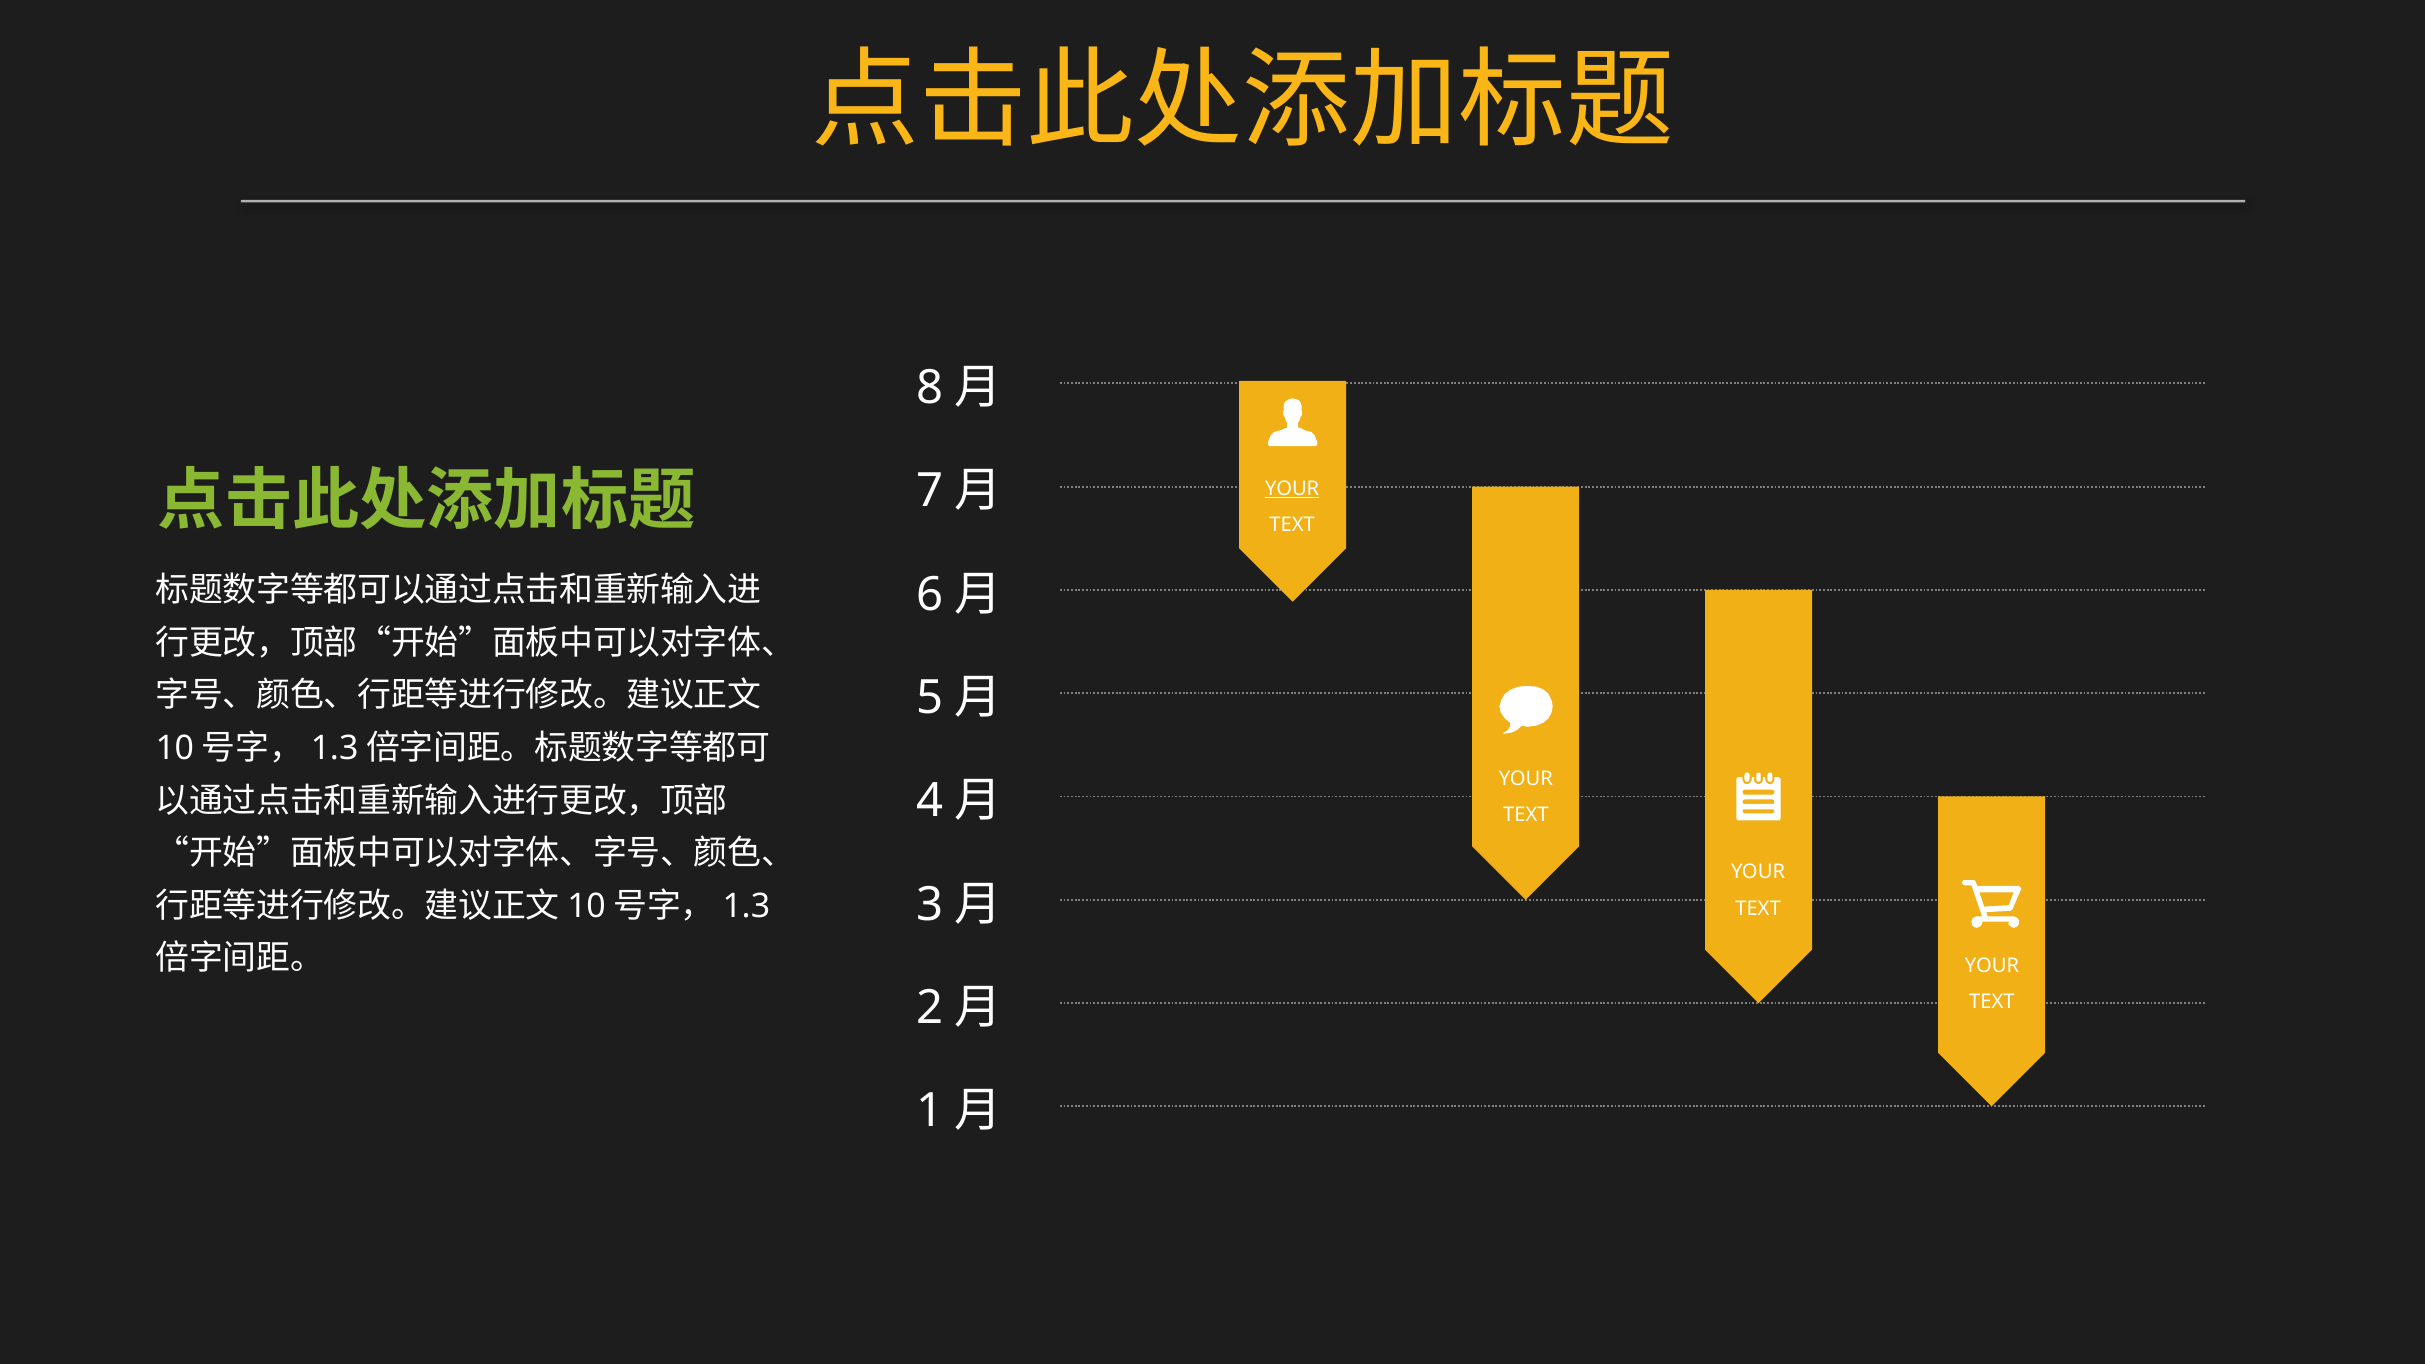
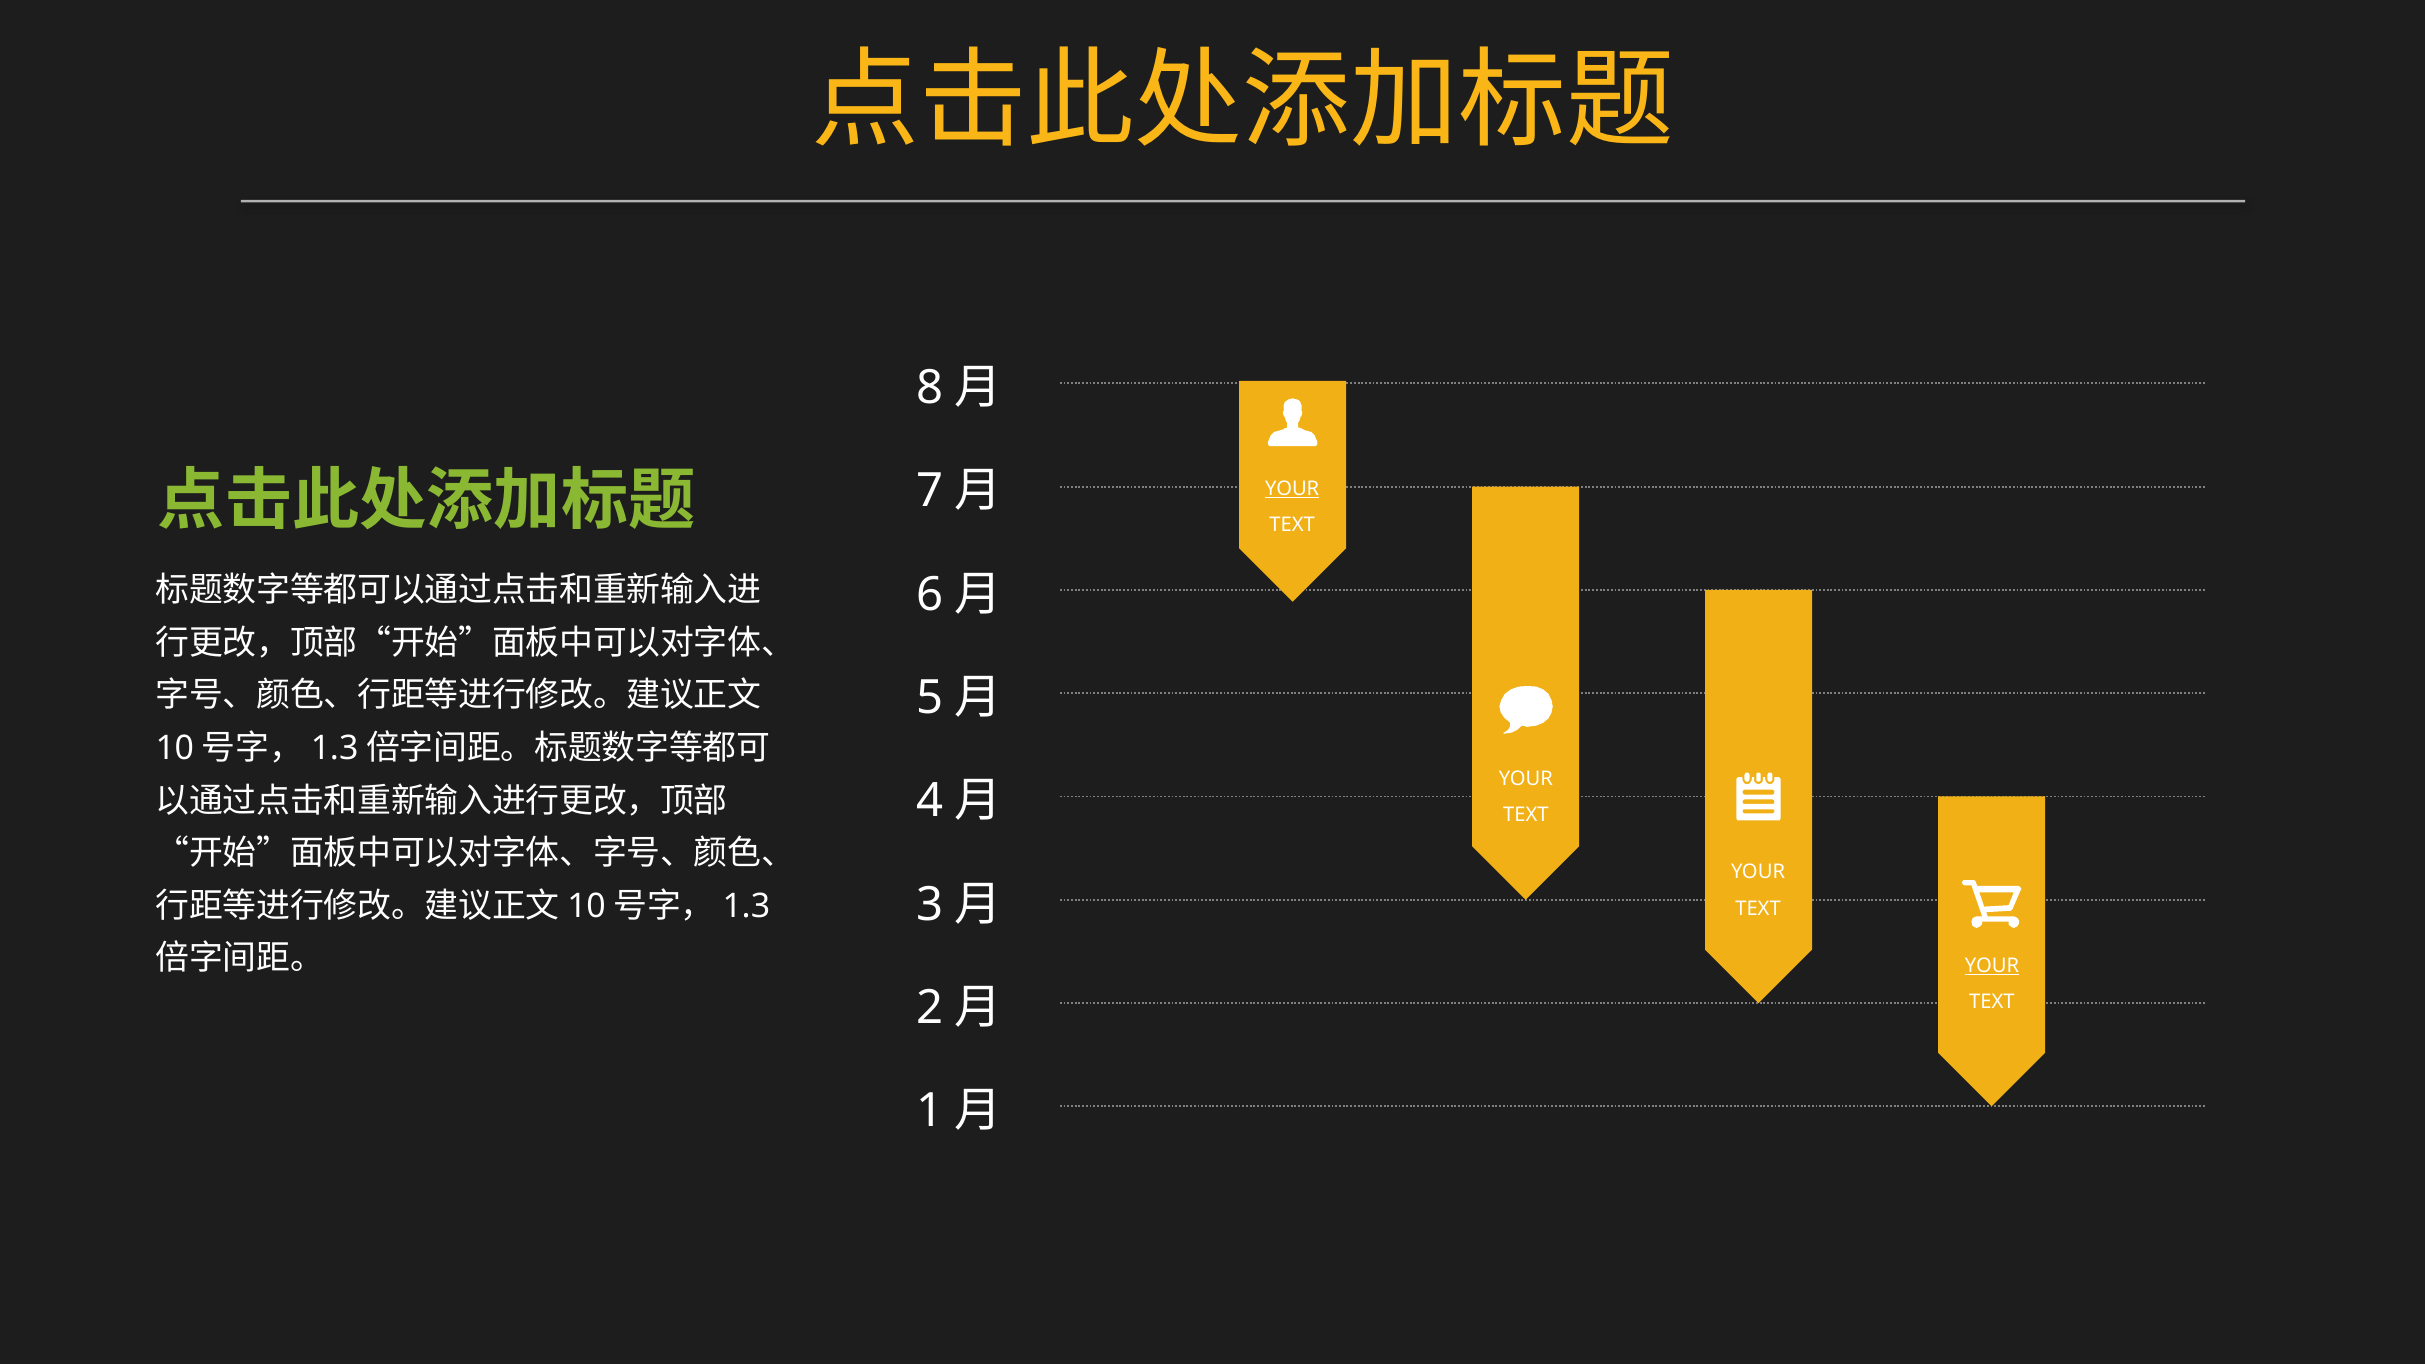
YOUR at (1992, 965) underline: none -> present
